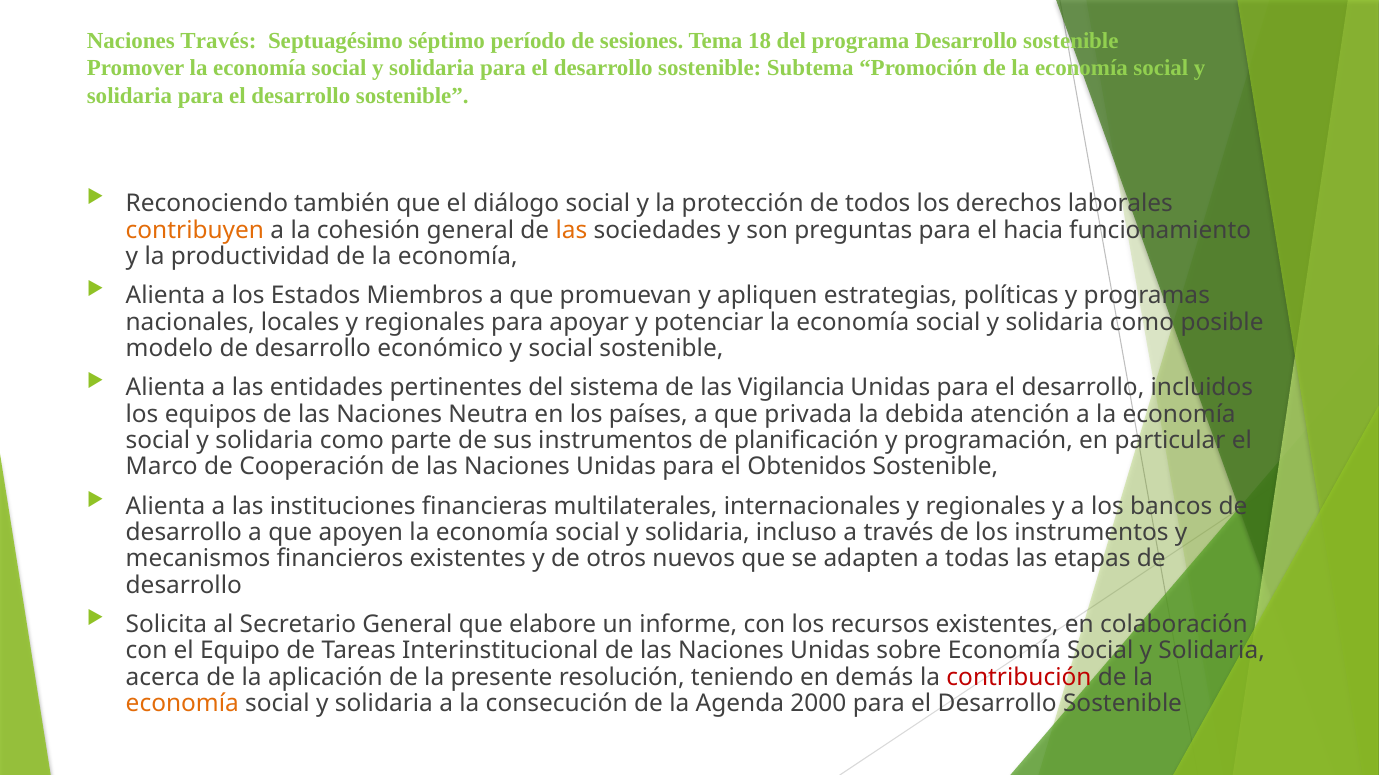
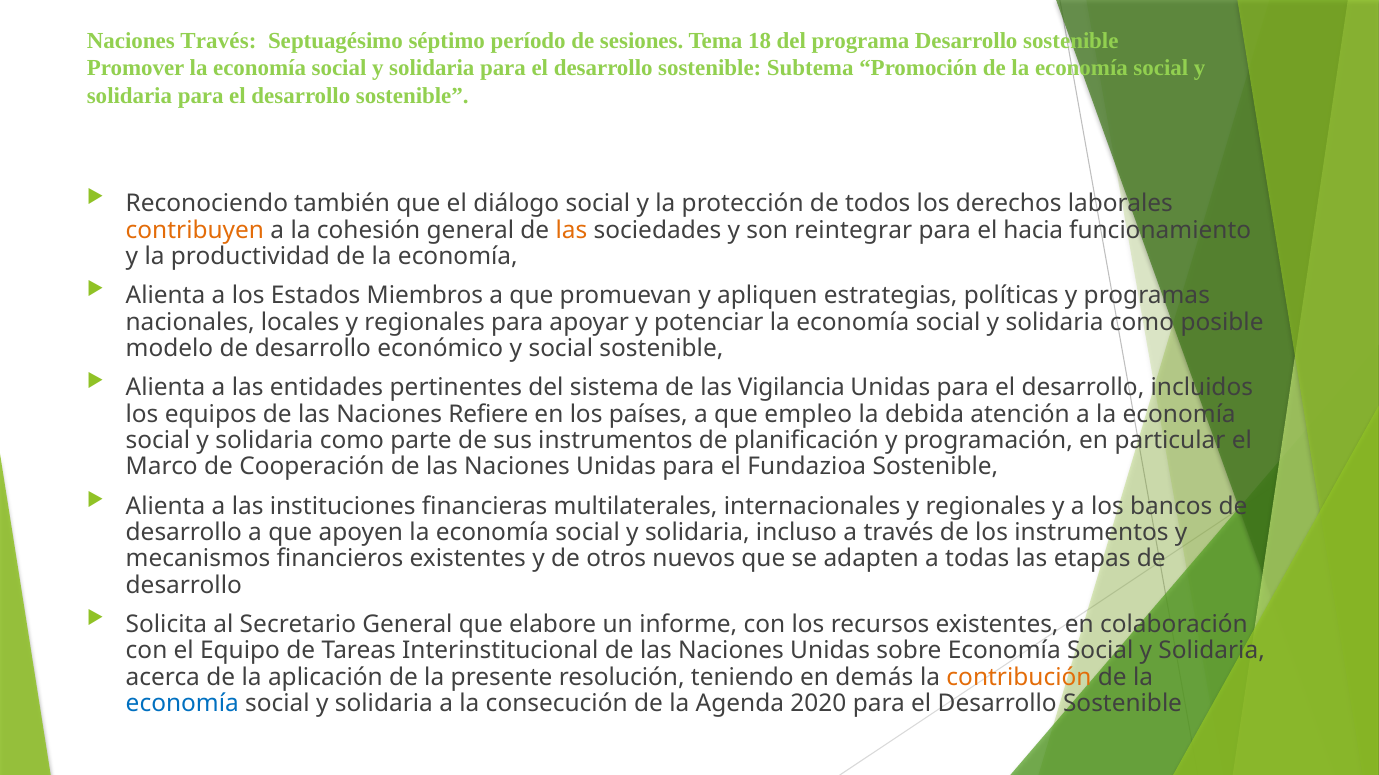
preguntas: preguntas -> reintegrar
Neutra: Neutra -> Refiere
privada: privada -> empleo
Obtenidos: Obtenidos -> Fundazioa
contribución colour: red -> orange
economía at (182, 704) colour: orange -> blue
2000: 2000 -> 2020
